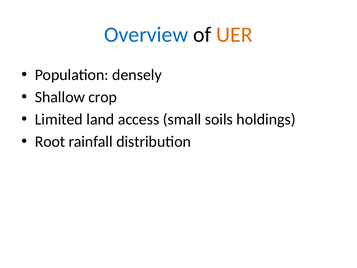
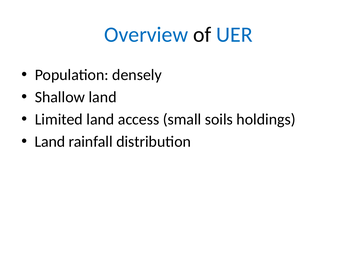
UER colour: orange -> blue
Shallow crop: crop -> land
Root at (50, 142): Root -> Land
